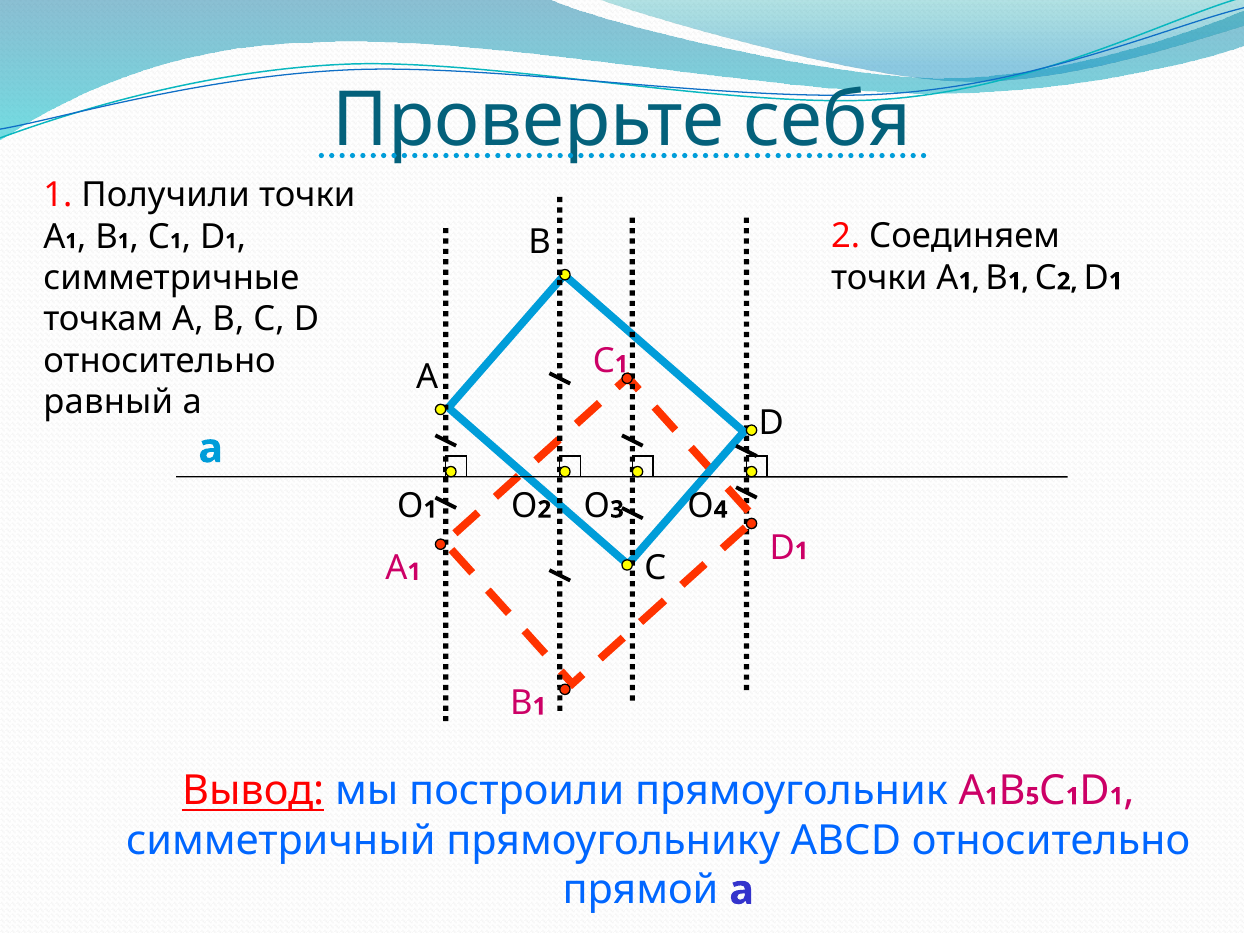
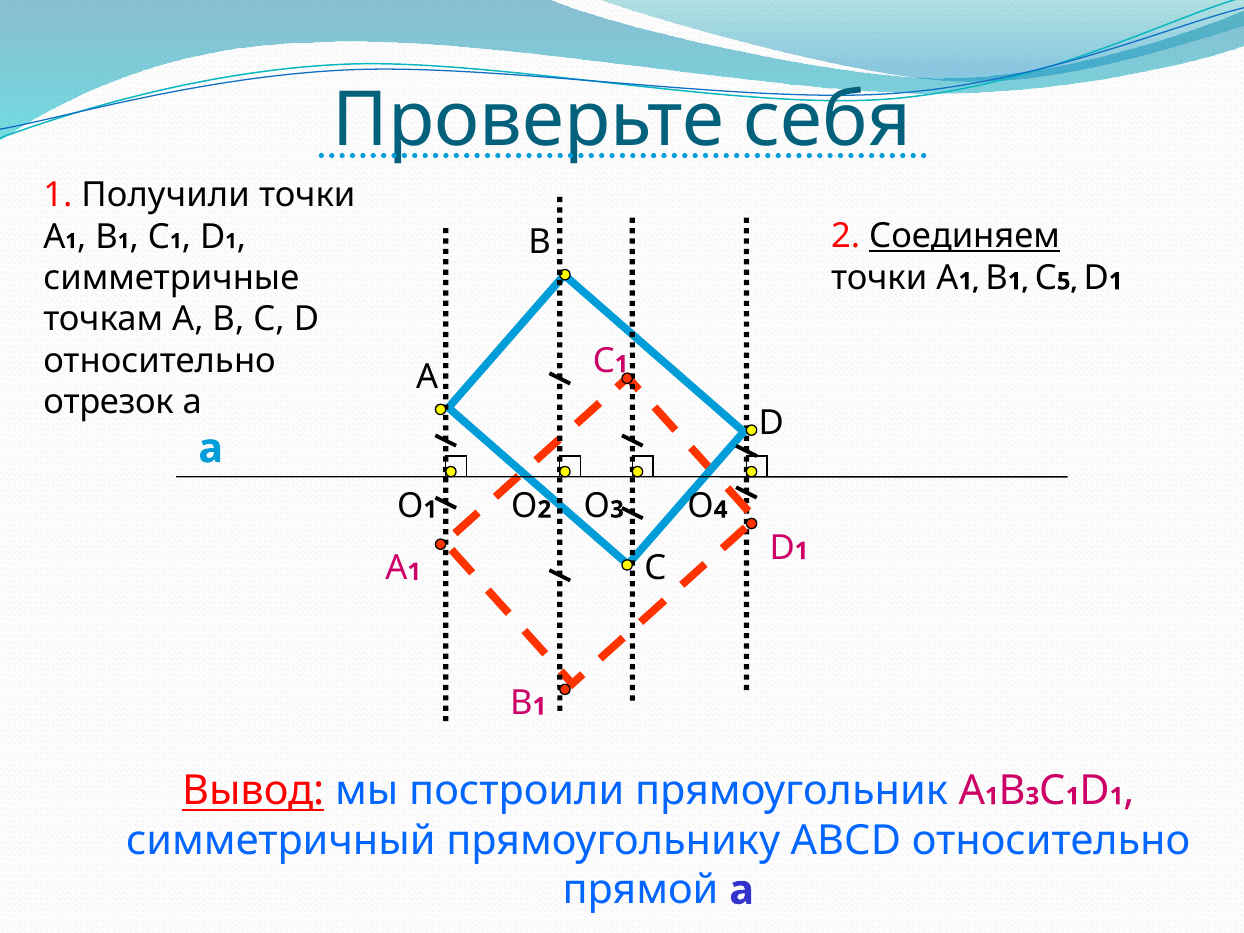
Соединяем underline: none -> present
С 2: 2 -> 5
равный: равный -> отрезок
В 5: 5 -> 3
